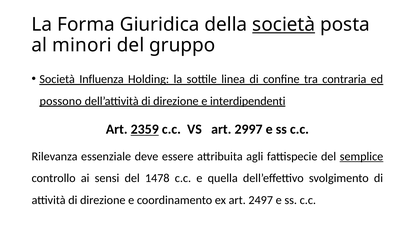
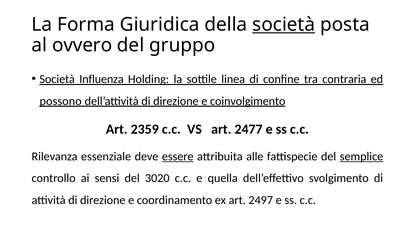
minori: minori -> ovvero
interdipendenti: interdipendenti -> coinvolgimento
2359 underline: present -> none
2997: 2997 -> 2477
essere underline: none -> present
agli: agli -> alle
1478: 1478 -> 3020
